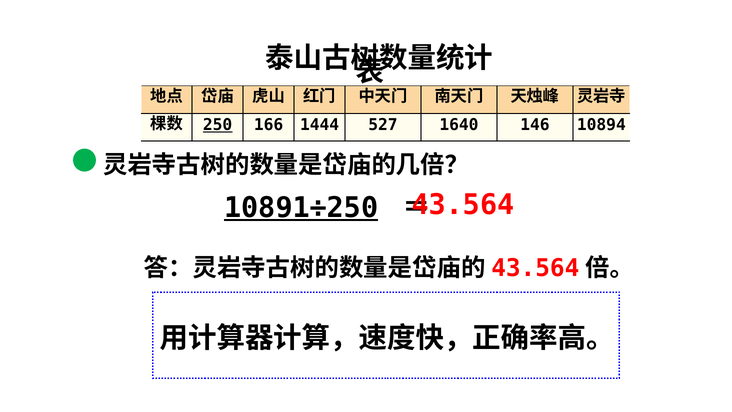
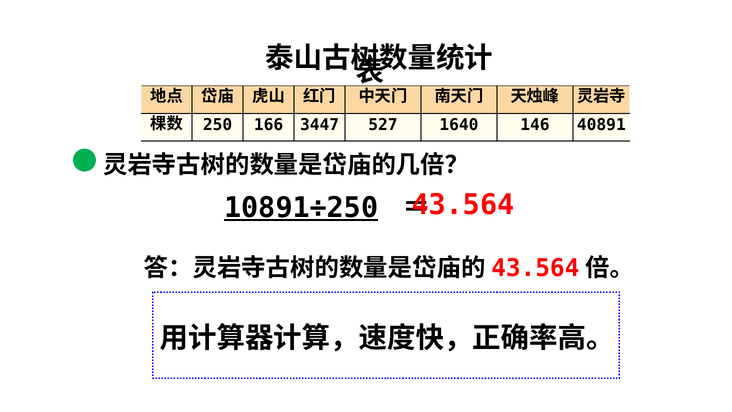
250 underline: present -> none
1444: 1444 -> 3447
10894: 10894 -> 40891
